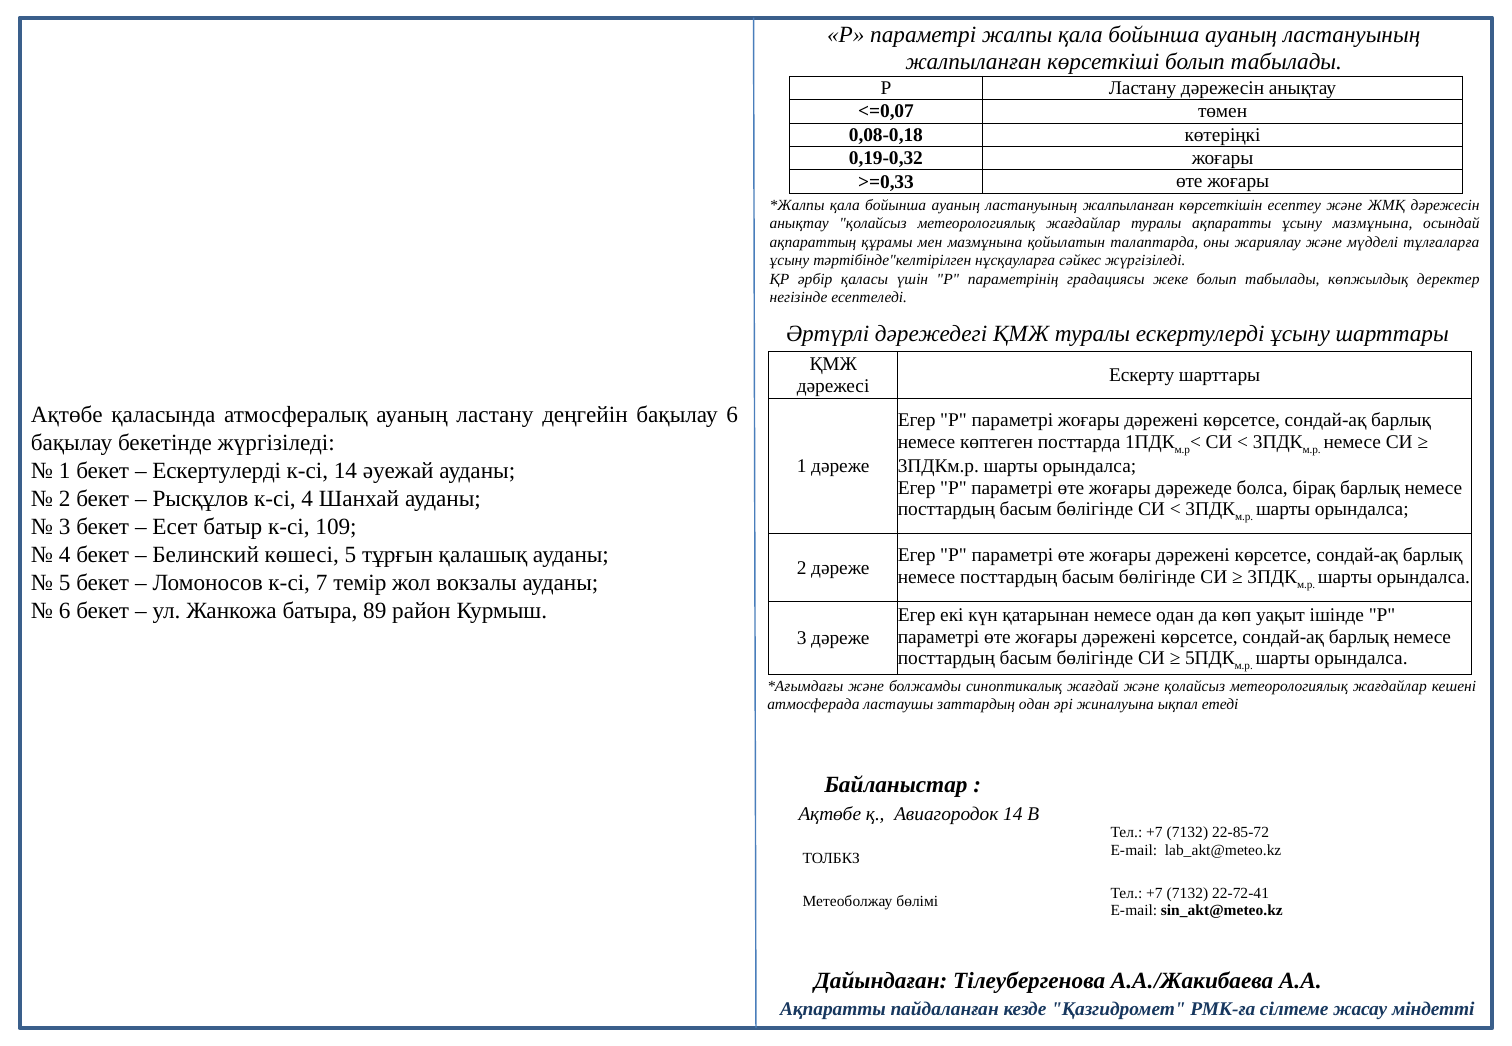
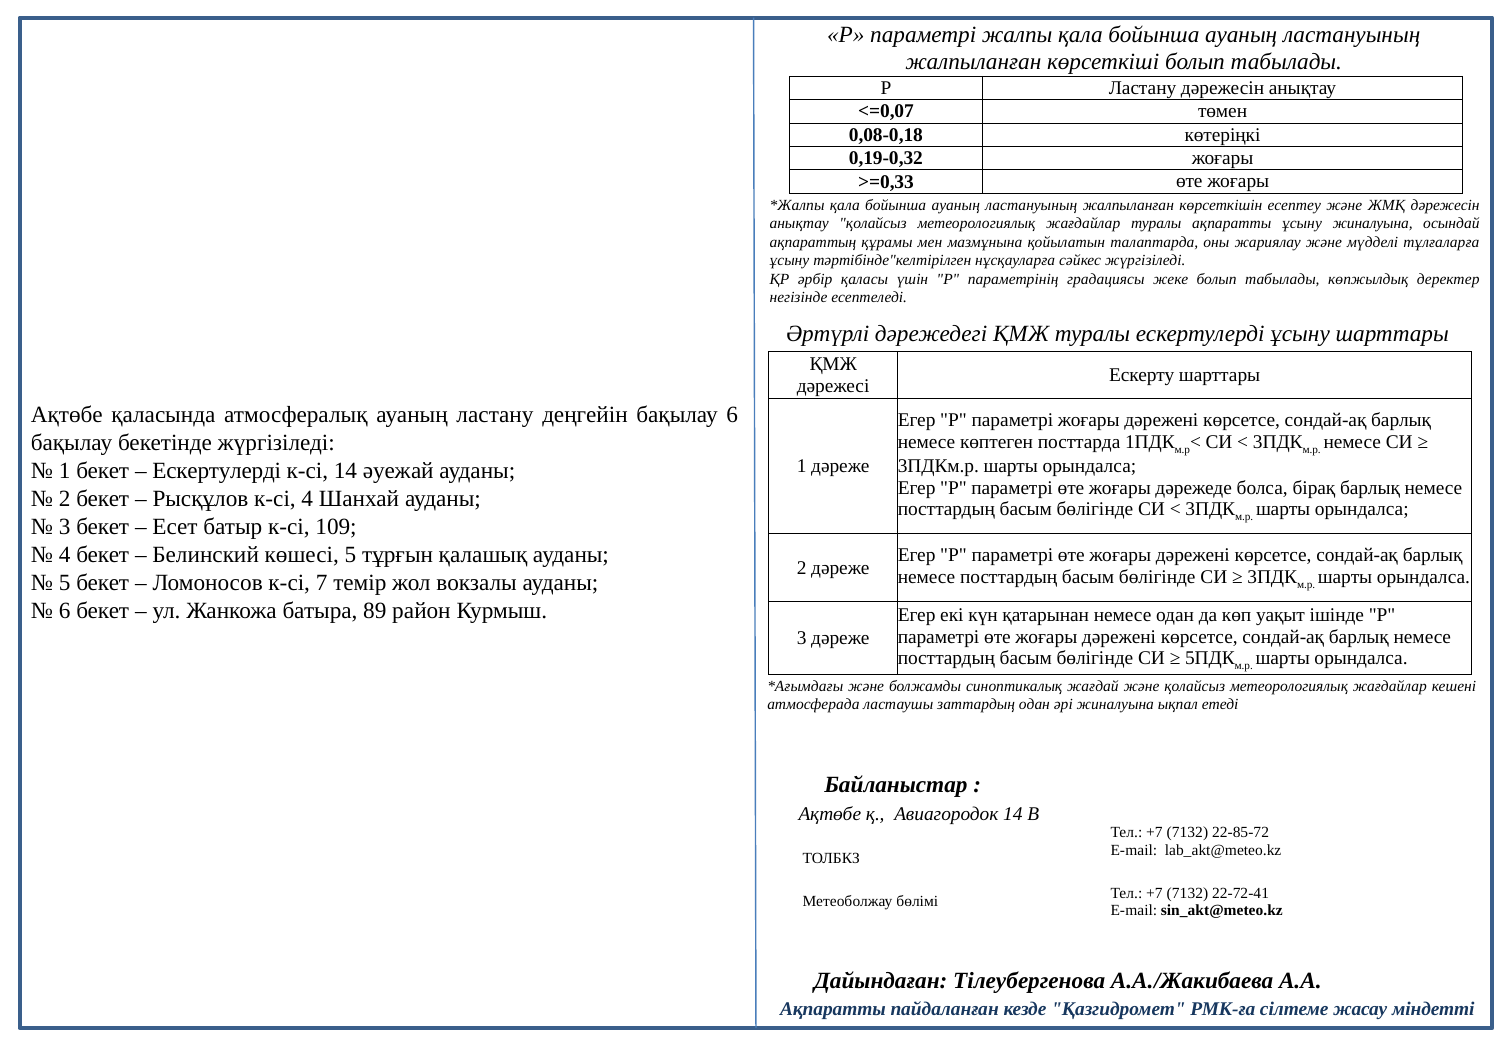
ұсыну мазмұнына: мазмұнына -> жиналуына
